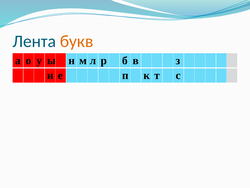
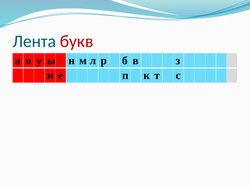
букв colour: orange -> red
